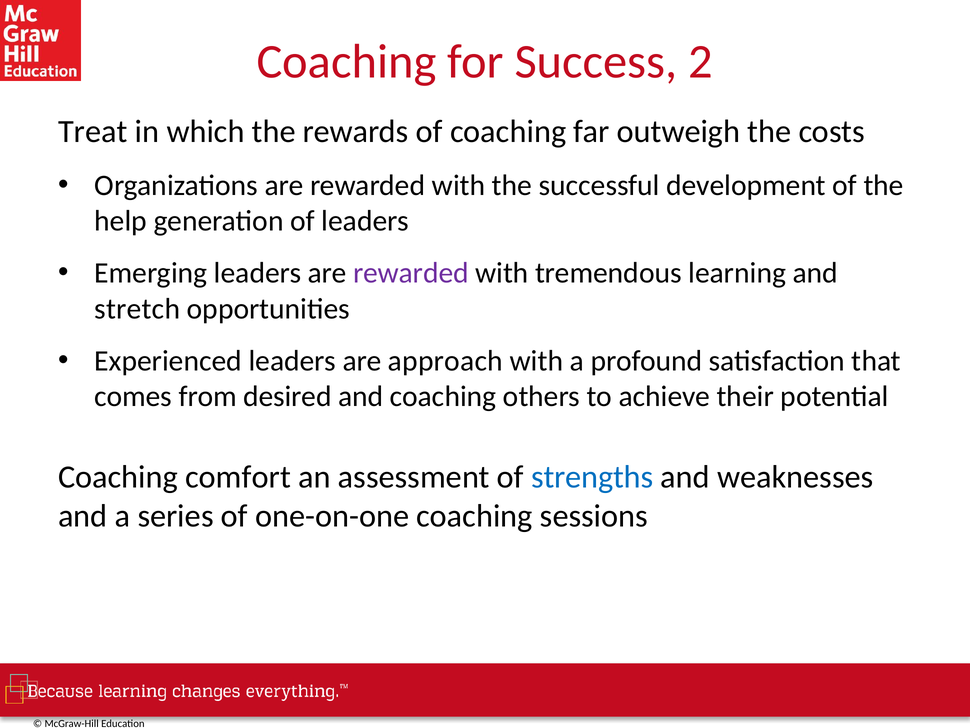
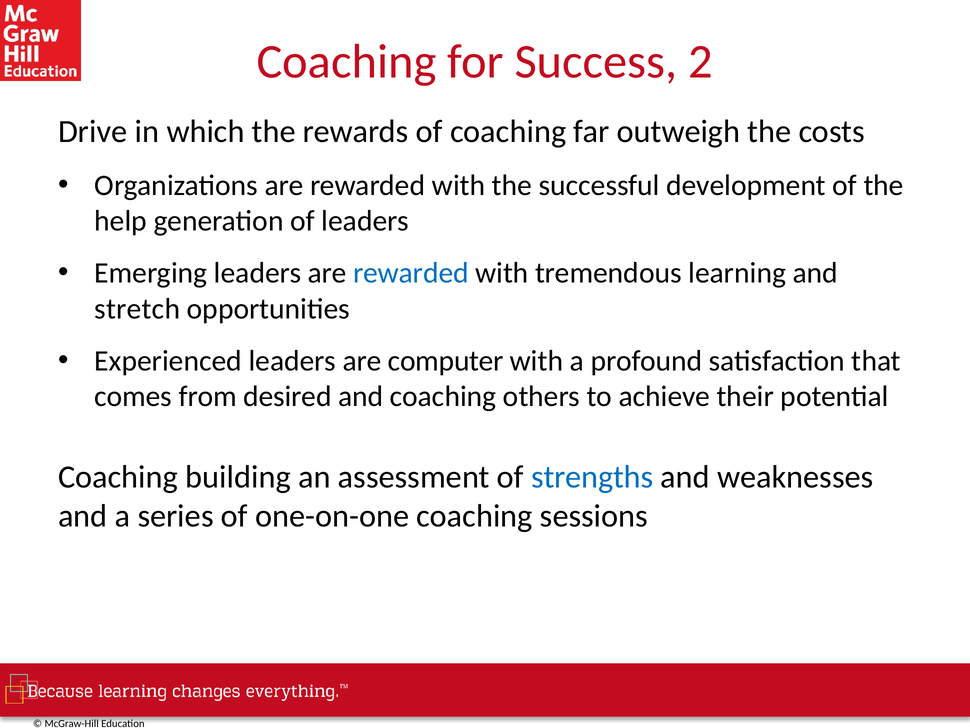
Treat: Treat -> Drive
rewarded at (411, 273) colour: purple -> blue
approach: approach -> computer
comfort: comfort -> building
